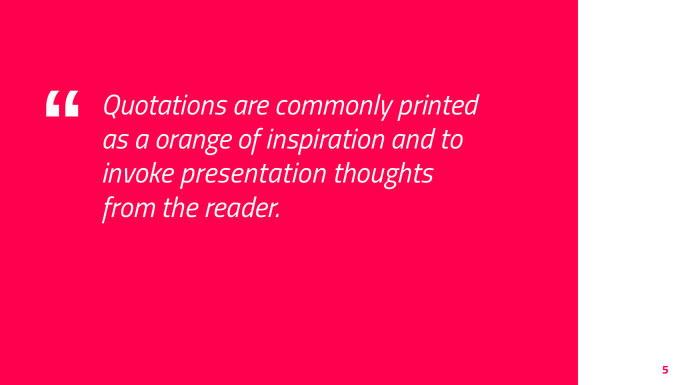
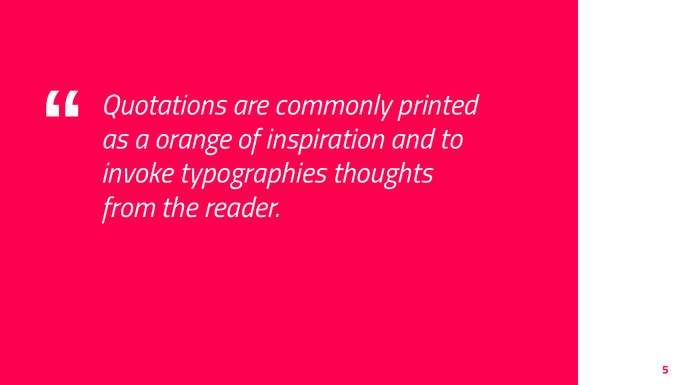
presentation: presentation -> typographies
